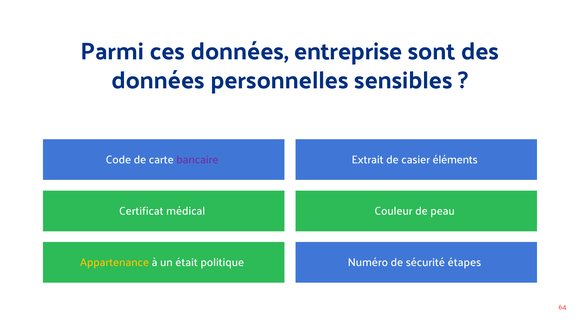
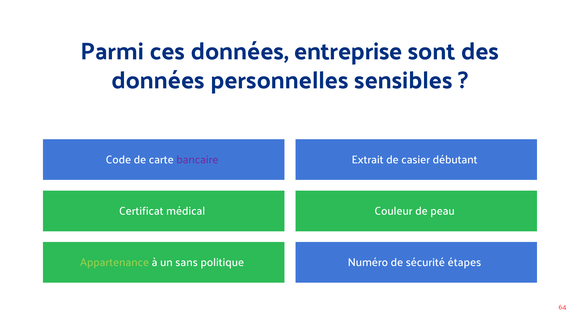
éléments: éléments -> débutant
Appartenance colour: yellow -> light green
était: était -> sans
